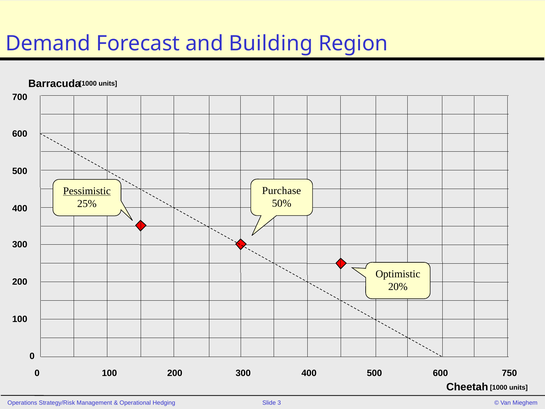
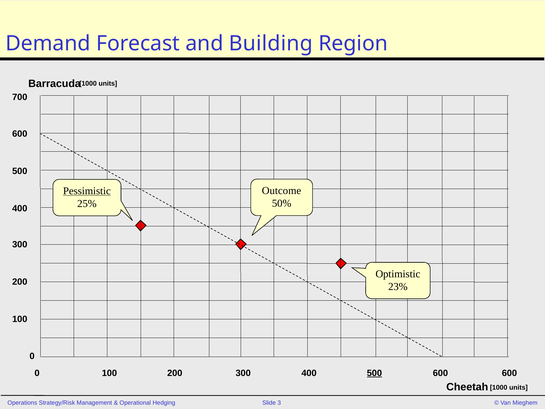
Purchase: Purchase -> Outcome
20%: 20% -> 23%
500 at (374, 373) underline: none -> present
600 750: 750 -> 600
